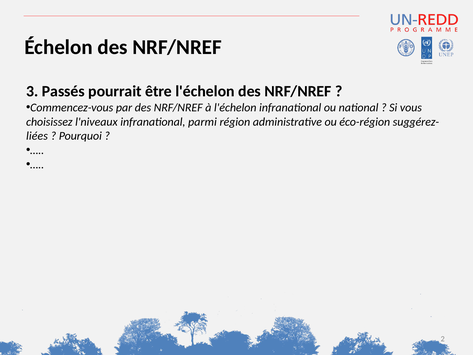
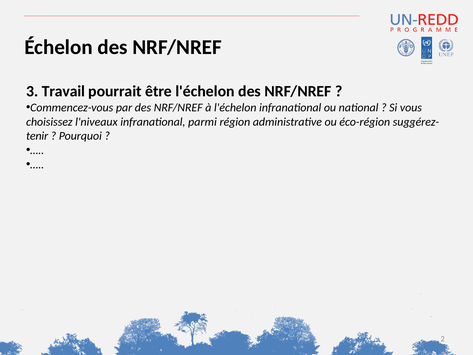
Passés: Passés -> Travail
liées: liées -> tenir
